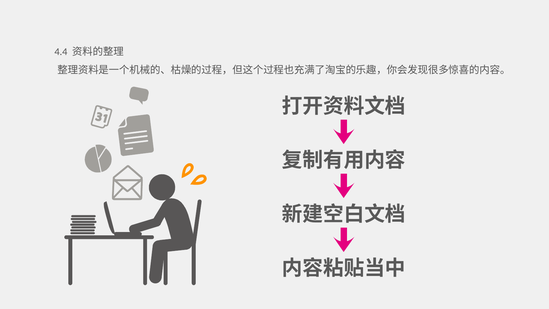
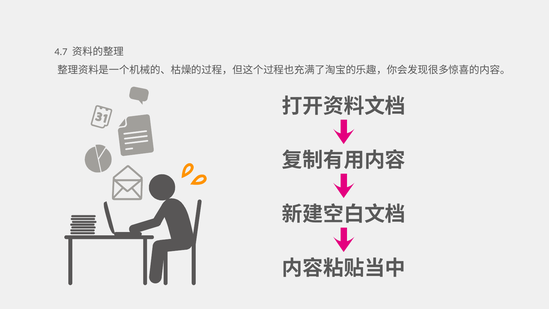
4.4: 4.4 -> 4.7
